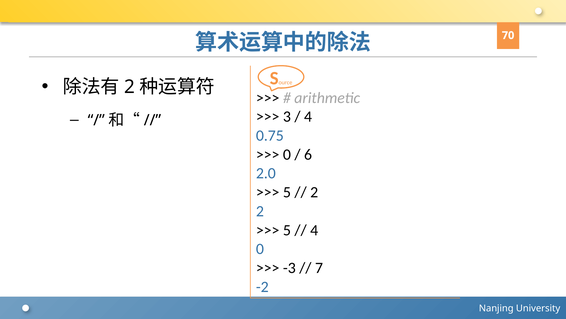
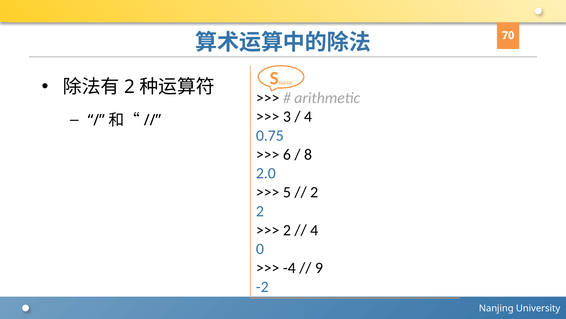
0 at (287, 154): 0 -> 6
6: 6 -> 8
5 at (287, 230): 5 -> 2
-3: -3 -> -4
7: 7 -> 9
